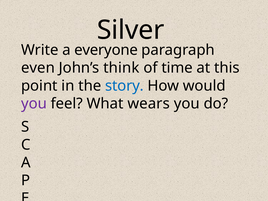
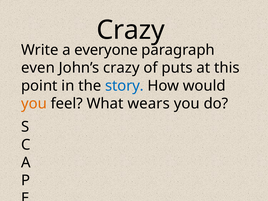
Silver at (131, 30): Silver -> Crazy
John’s think: think -> crazy
time: time -> puts
you at (34, 104) colour: purple -> orange
